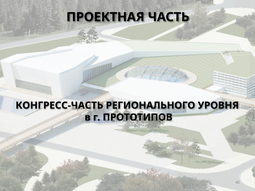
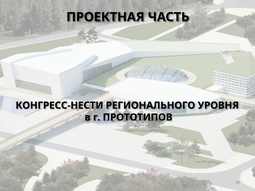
КОНГРЕСС-ЧАСТЬ: КОНГРЕСС-ЧАСТЬ -> КОНГРЕСС-НЕСТИ
